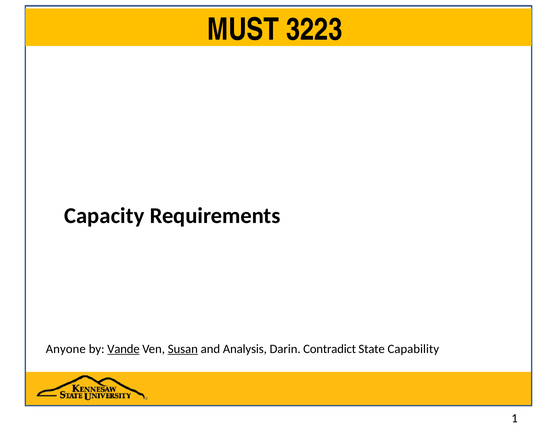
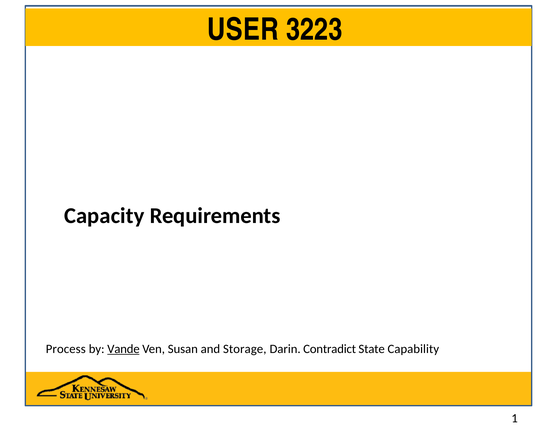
MUST: MUST -> USER
Anyone: Anyone -> Process
Susan underline: present -> none
Analysis: Analysis -> Storage
